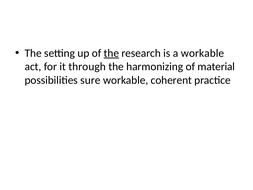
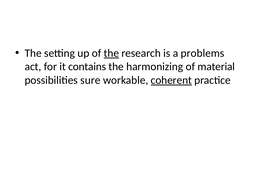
a workable: workable -> problems
through: through -> contains
coherent underline: none -> present
